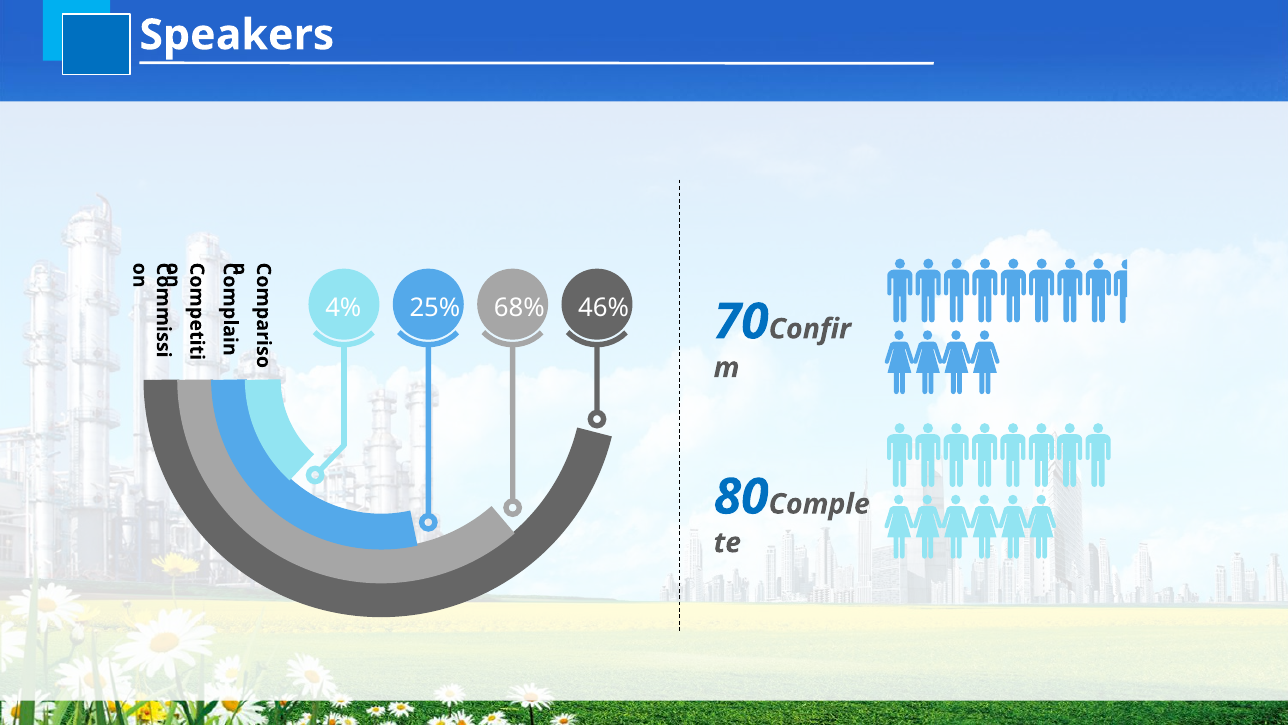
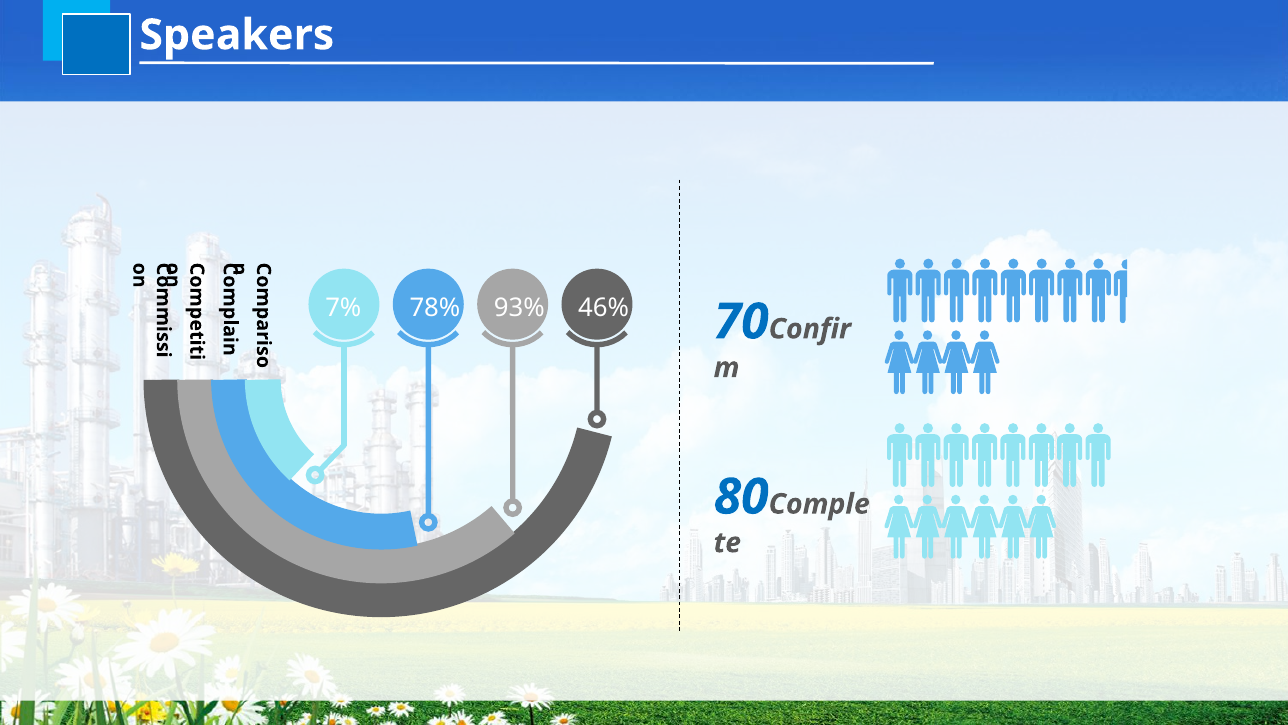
4%: 4% -> 7%
25%: 25% -> 78%
68%: 68% -> 93%
